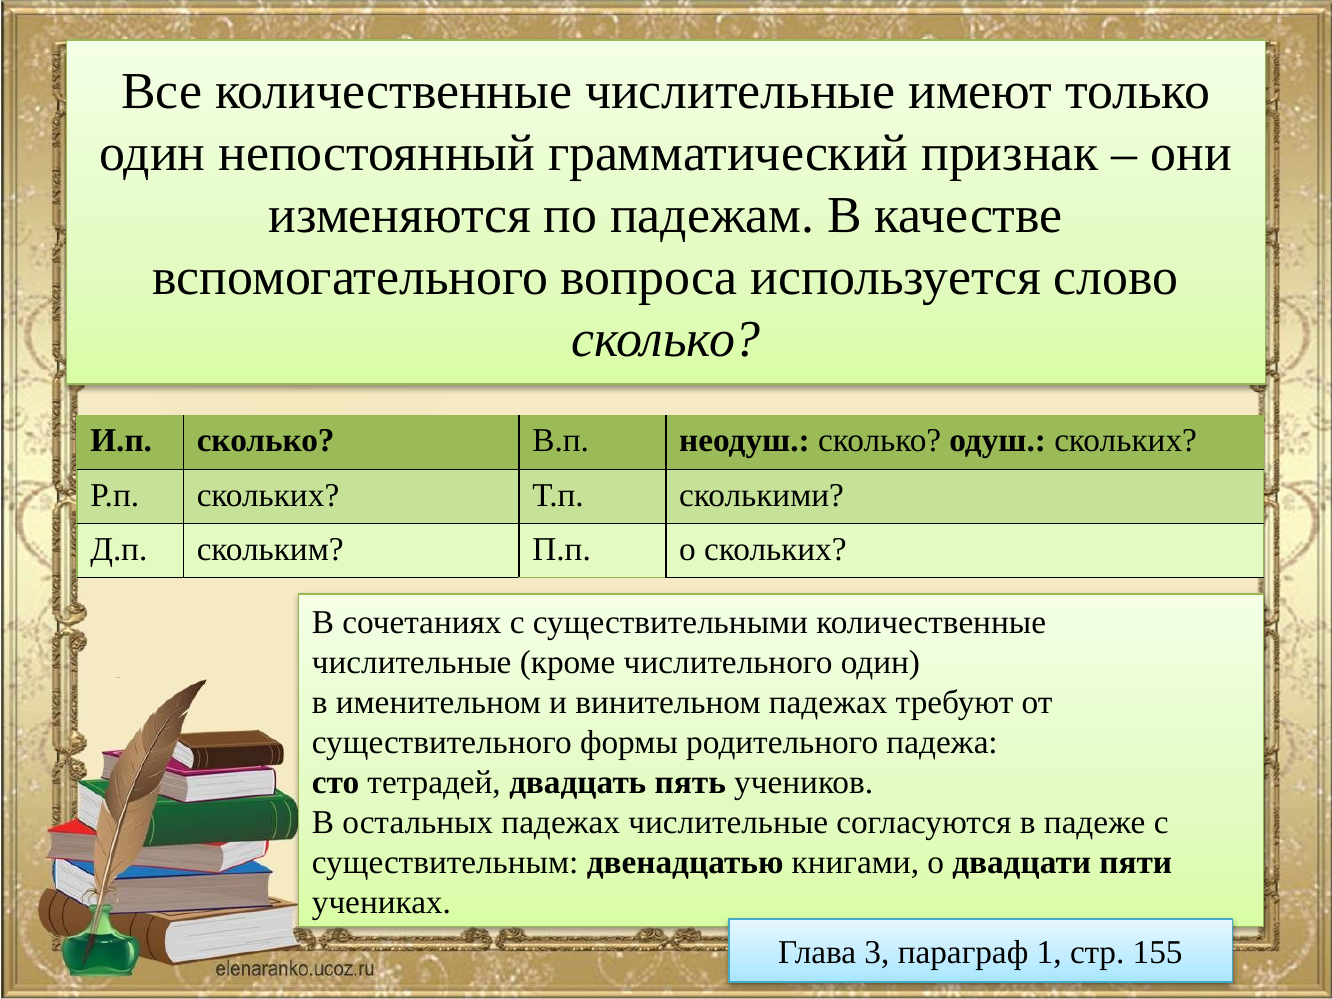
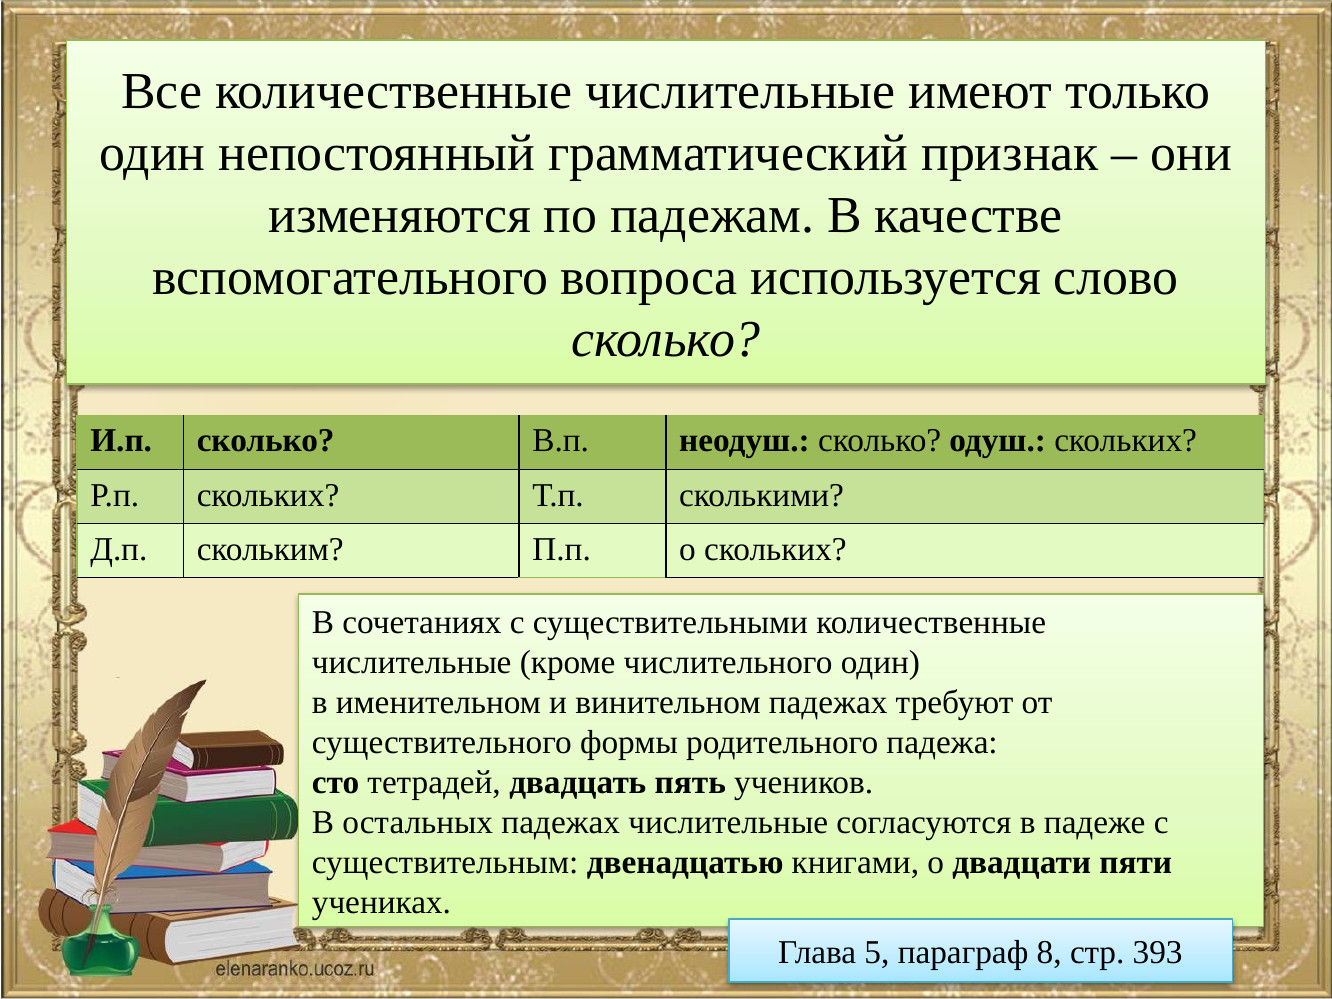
3: 3 -> 5
1: 1 -> 8
155: 155 -> 393
